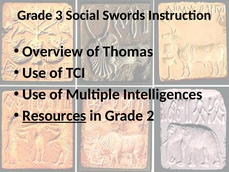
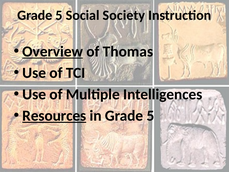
3 at (59, 15): 3 -> 5
Swords: Swords -> Society
Overview underline: none -> present
in Grade 2: 2 -> 5
